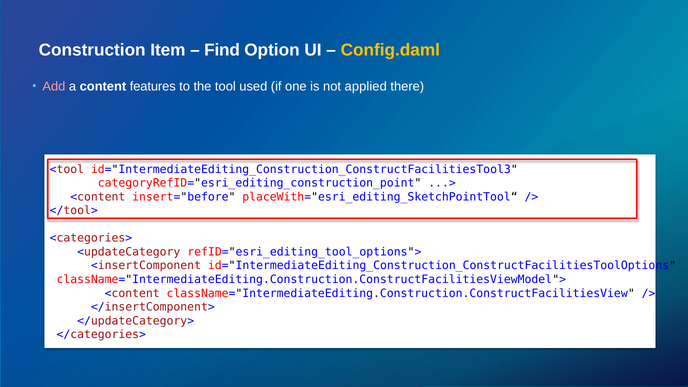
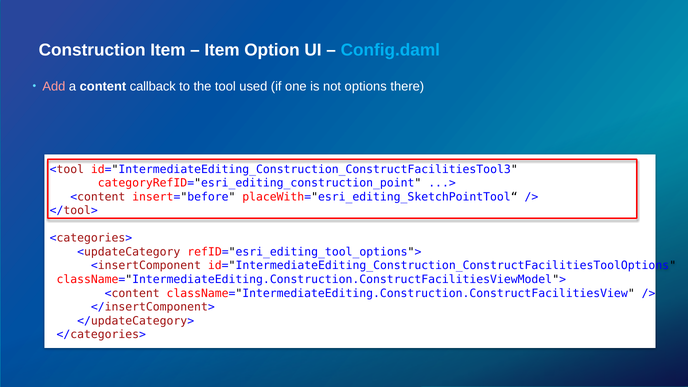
Find at (222, 50): Find -> Item
Config.daml colour: yellow -> light blue
features: features -> callback
applied: applied -> options
